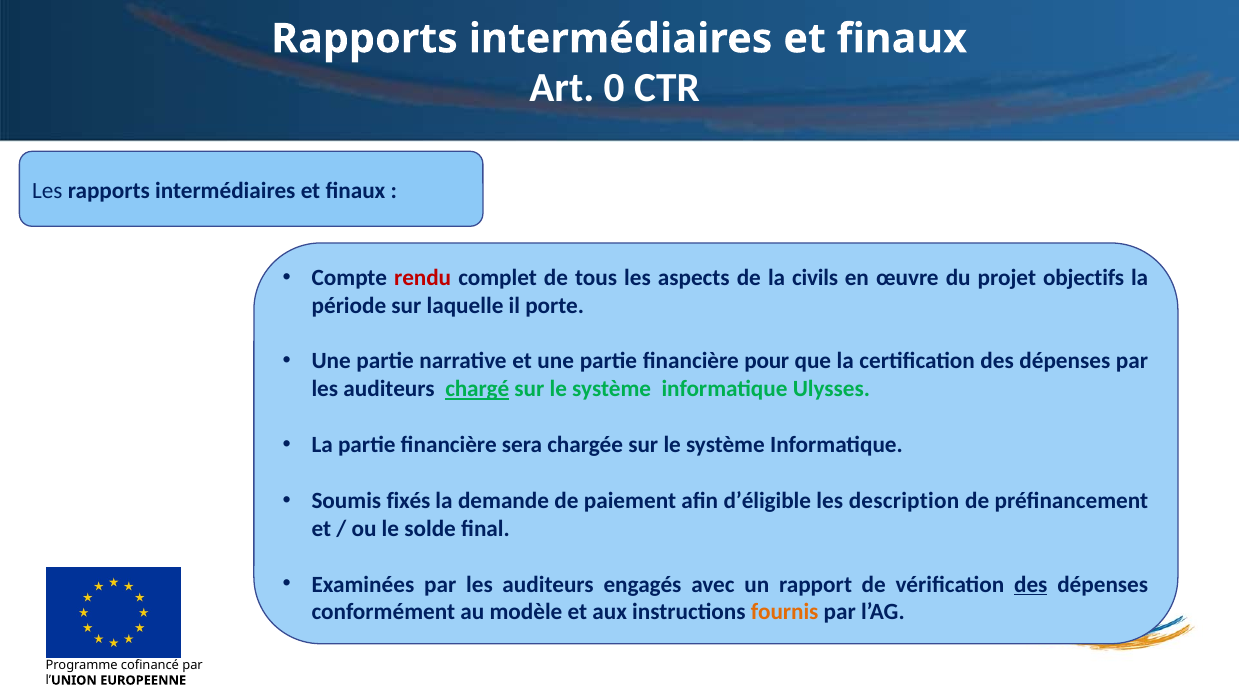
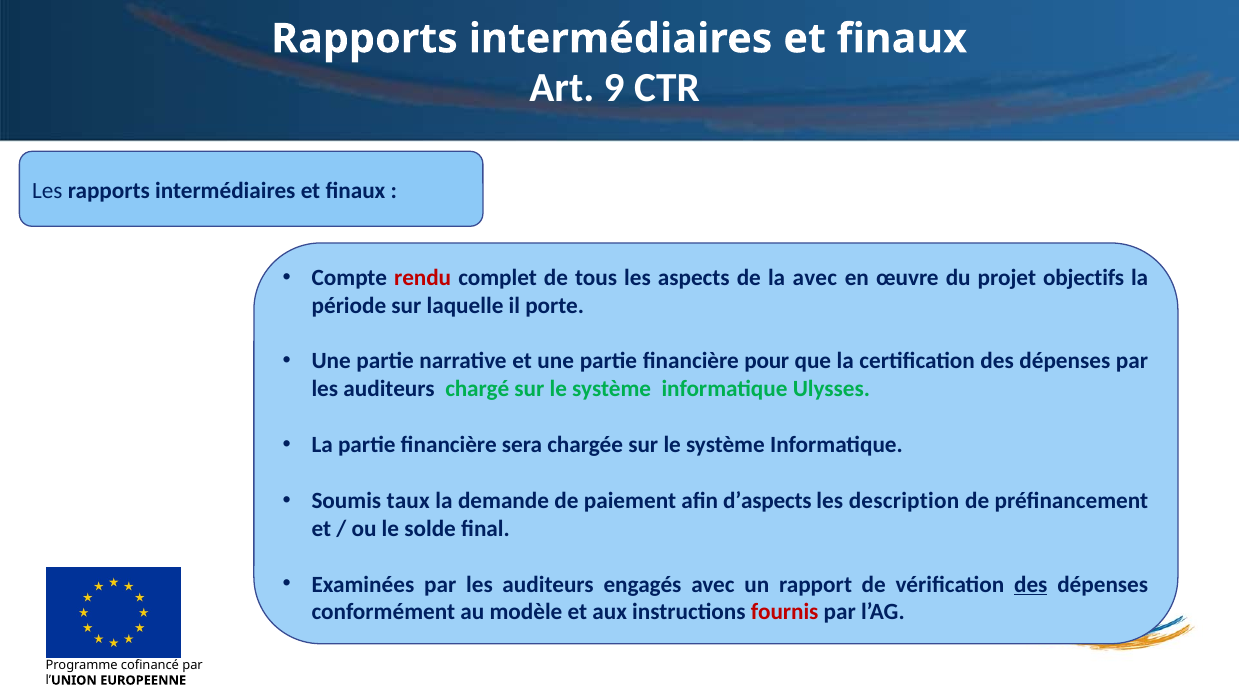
0: 0 -> 9
la civils: civils -> avec
chargé underline: present -> none
fixés: fixés -> taux
d’éligible: d’éligible -> d’aspects
fournis colour: orange -> red
